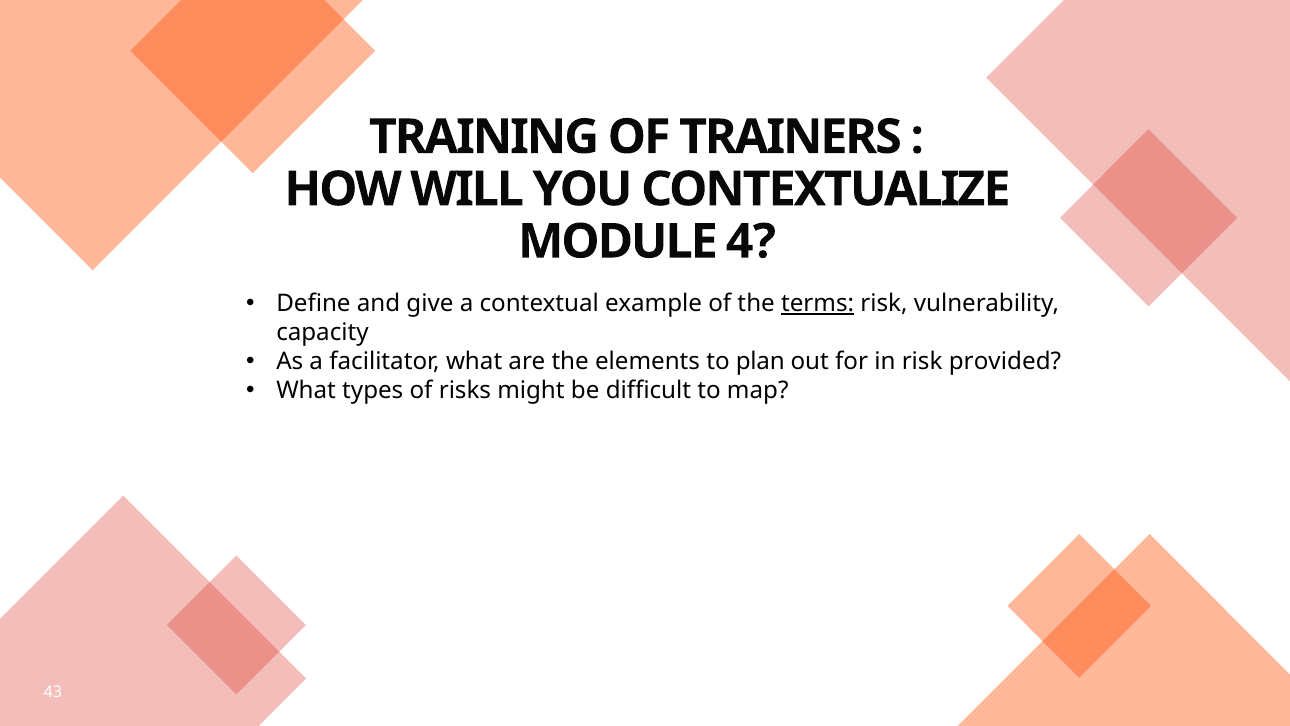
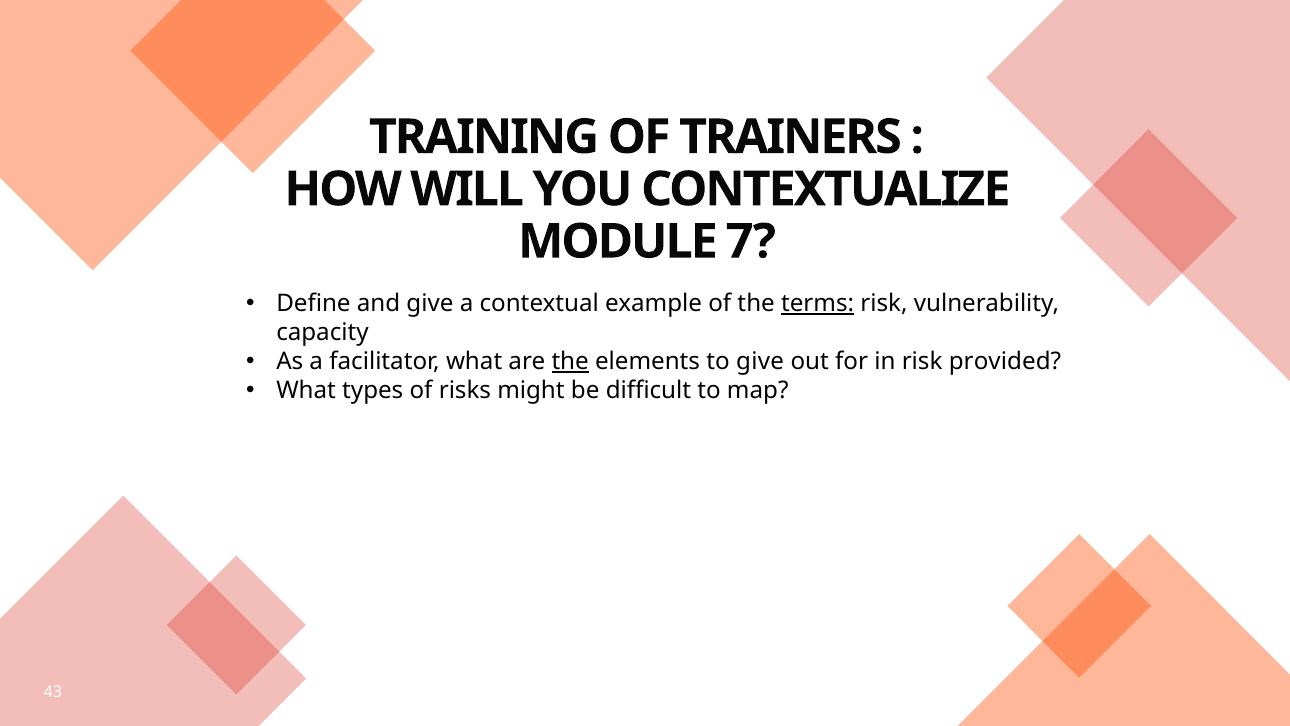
4: 4 -> 7
the at (570, 362) underline: none -> present
to plan: plan -> give
